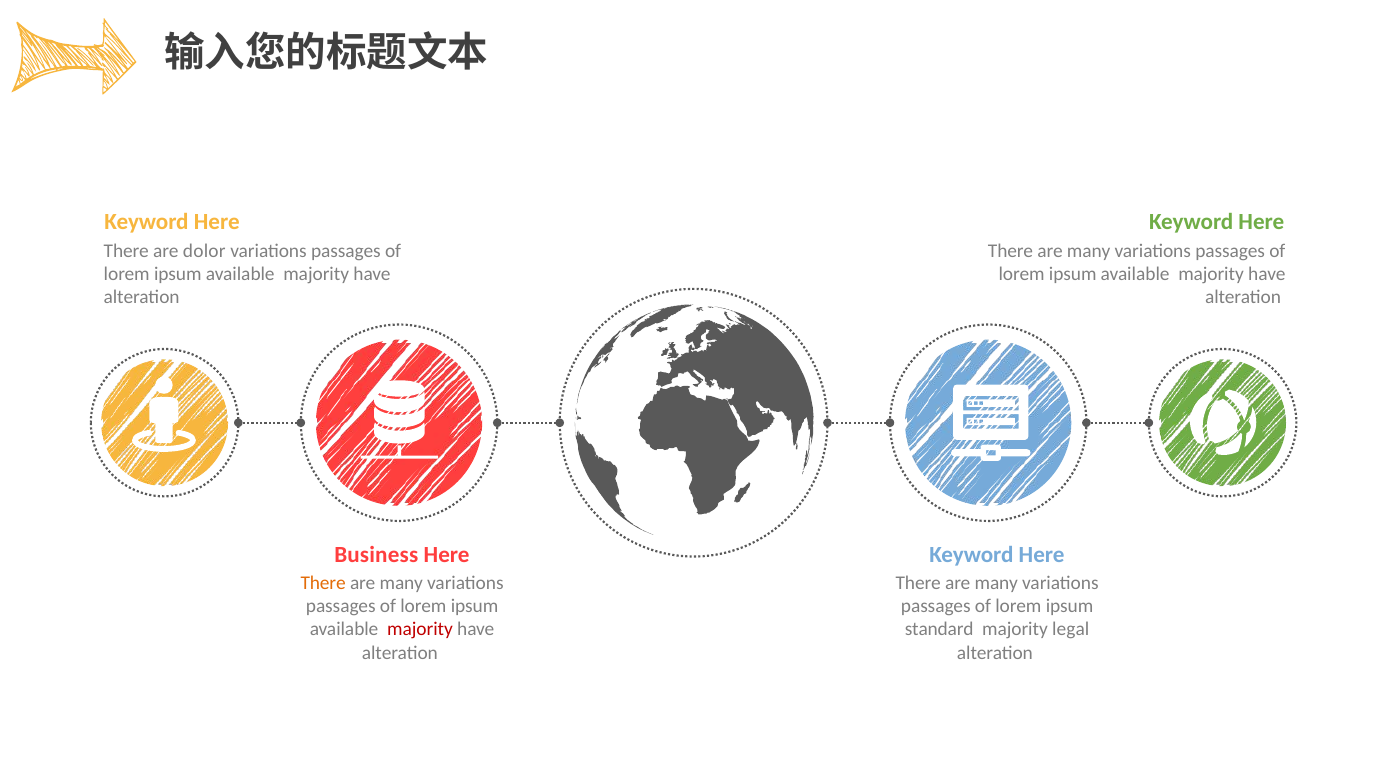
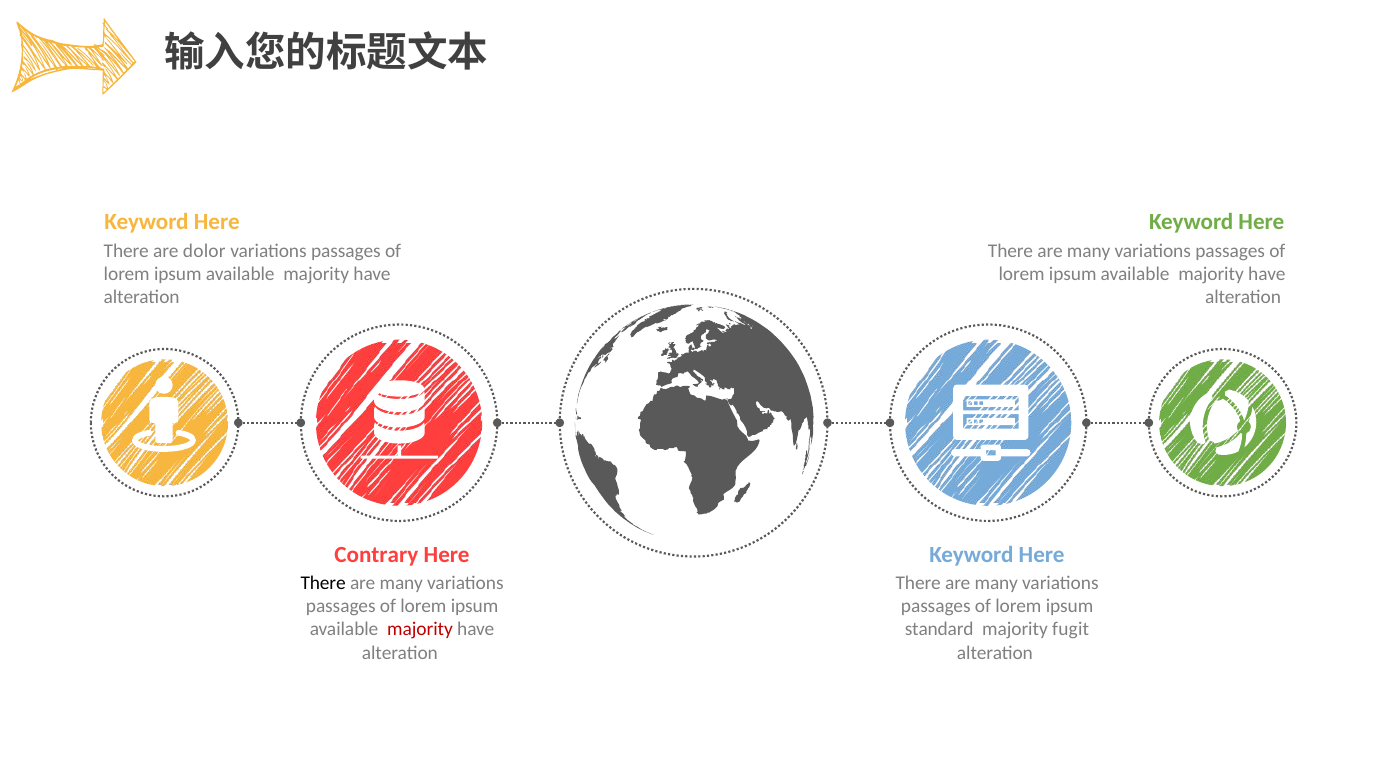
Business: Business -> Contrary
There at (323, 583) colour: orange -> black
legal: legal -> fugit
